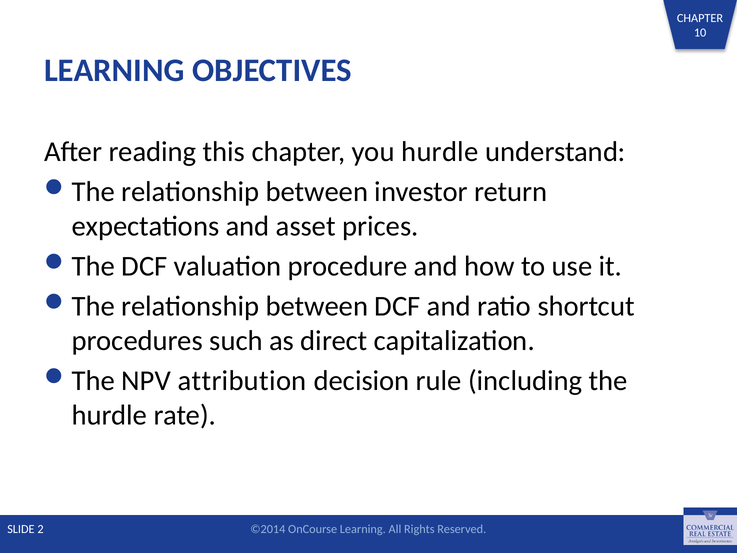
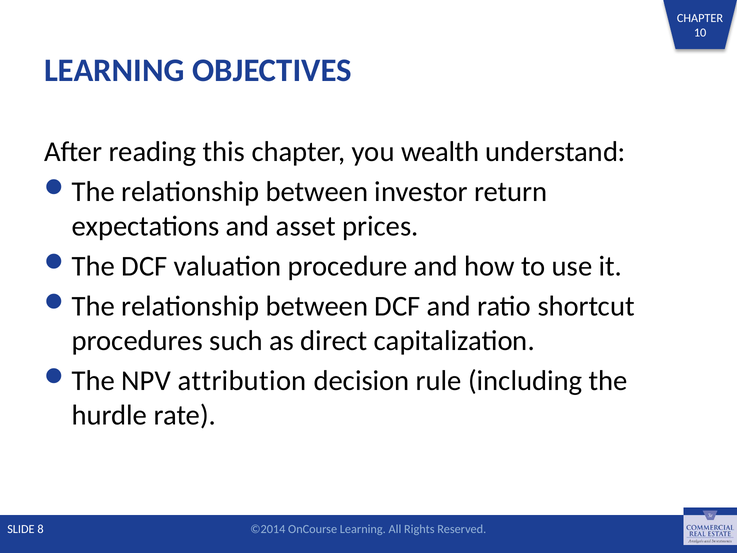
you hurdle: hurdle -> wealth
2: 2 -> 8
